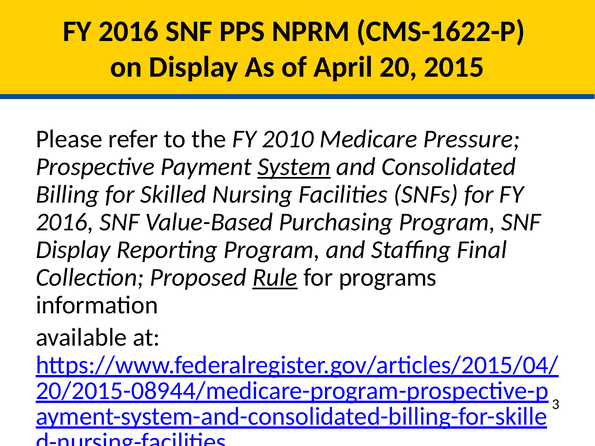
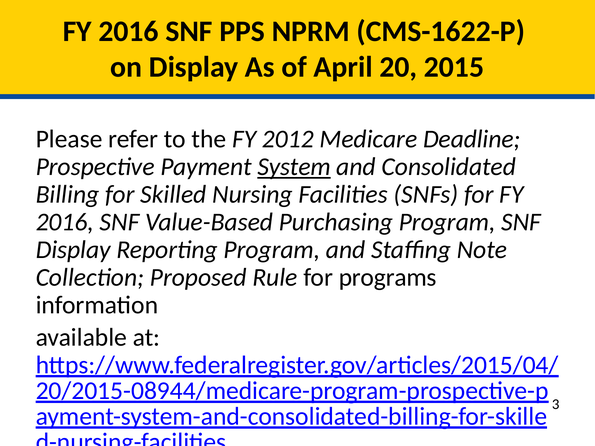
2010: 2010 -> 2012
Pressure: Pressure -> Deadline
Final: Final -> Note
Rule underline: present -> none
